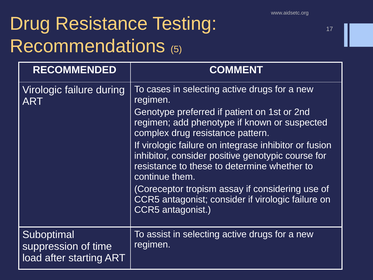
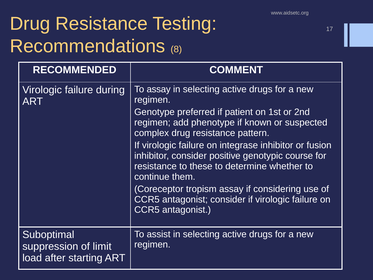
5: 5 -> 8
To cases: cases -> assay
time: time -> limit
